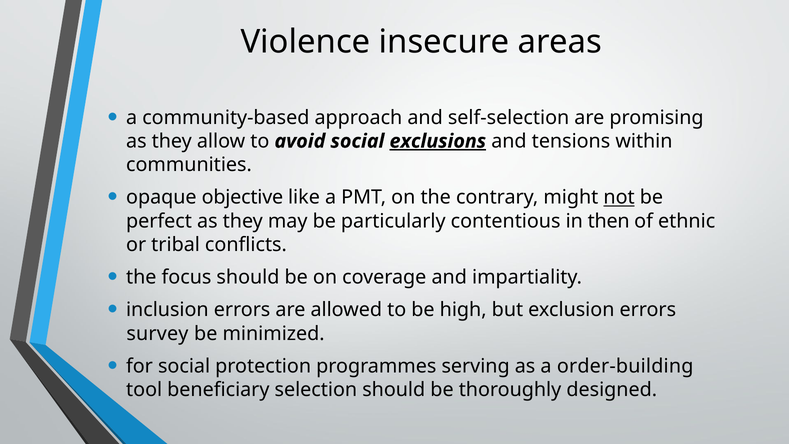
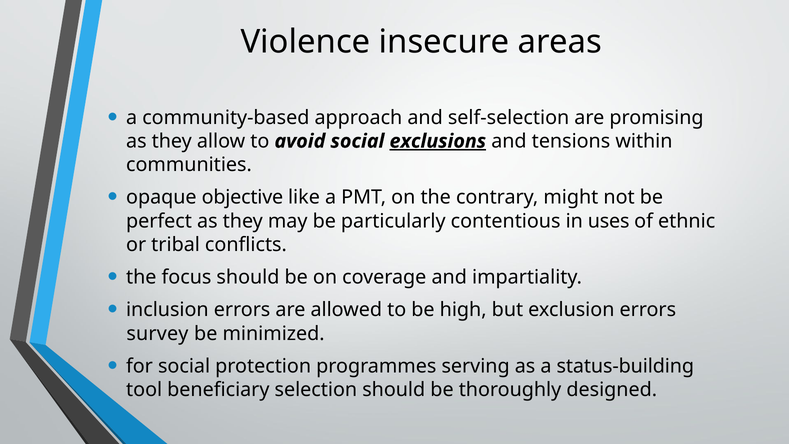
not underline: present -> none
then: then -> uses
order-building: order-building -> status-building
